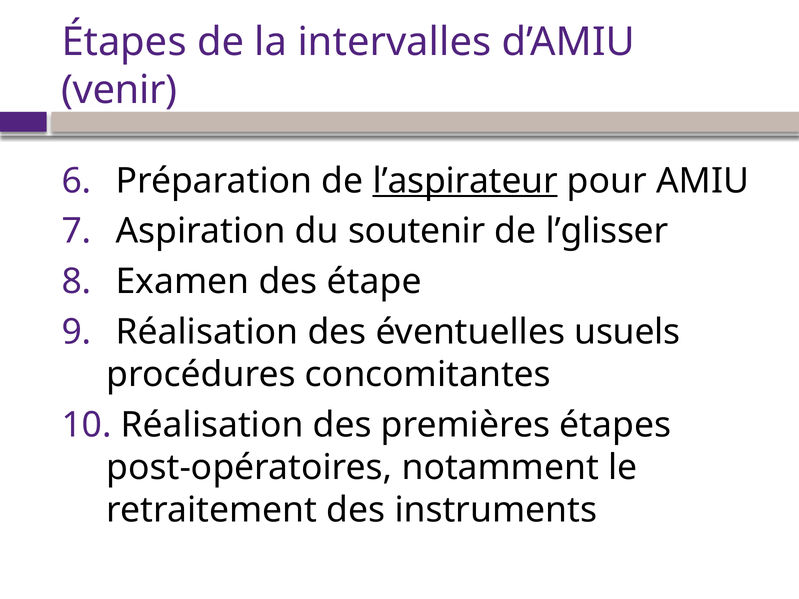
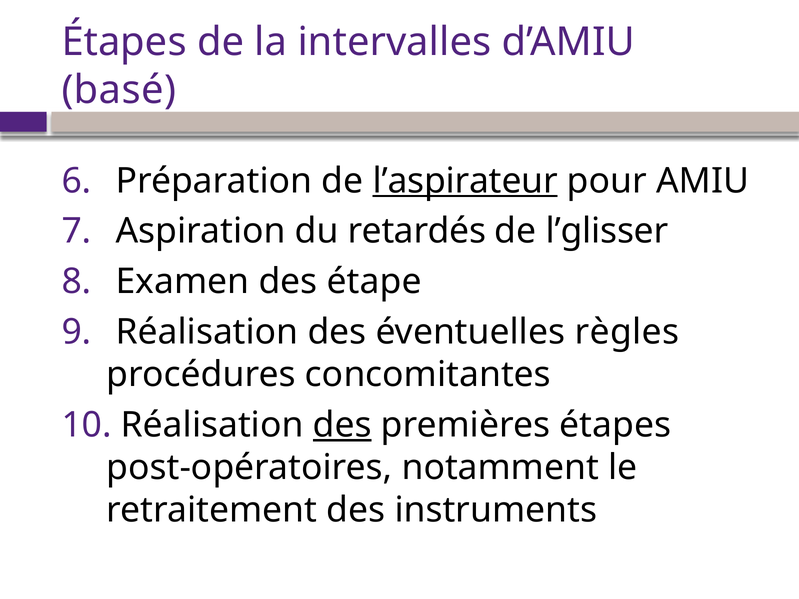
venir: venir -> basé
soutenir: soutenir -> retardés
usuels: usuels -> règles
des at (342, 425) underline: none -> present
